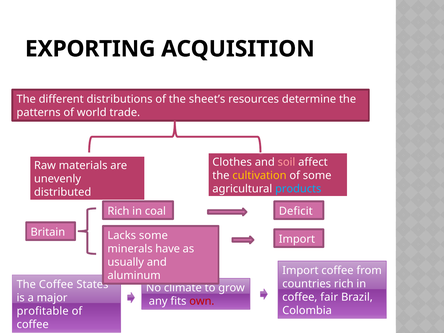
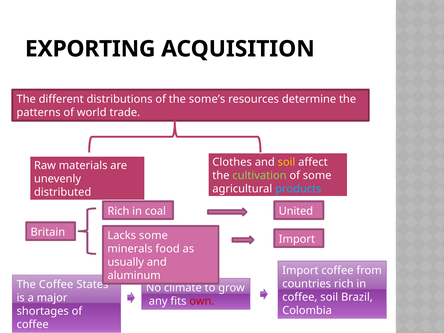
sheet’s: sheet’s -> some’s
soil at (286, 162) colour: pink -> yellow
cultivation colour: yellow -> light green
Deficit: Deficit -> United
have: have -> food
coffee fair: fair -> soil
profitable: profitable -> shortages
